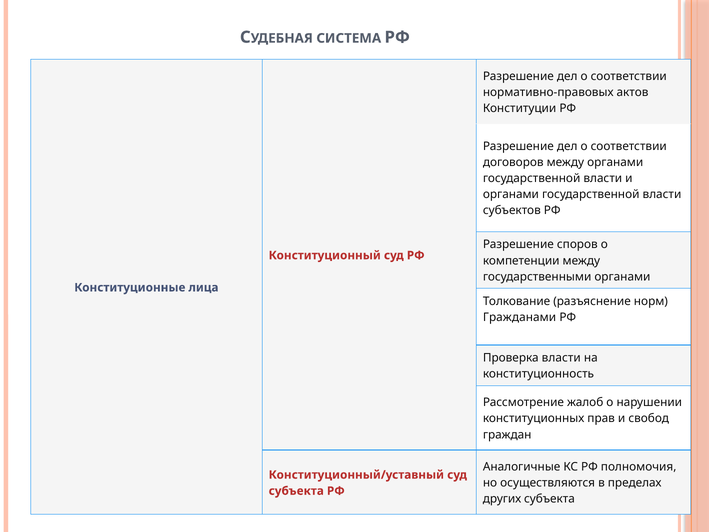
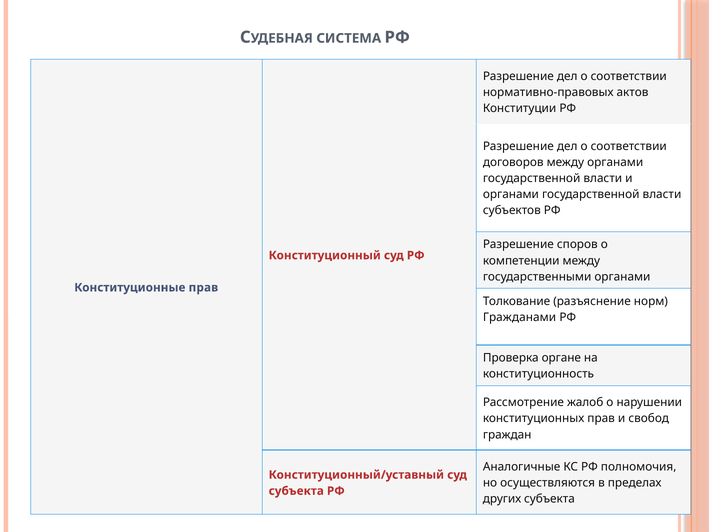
Конституционные лица: лица -> прав
Проверка власти: власти -> органе
